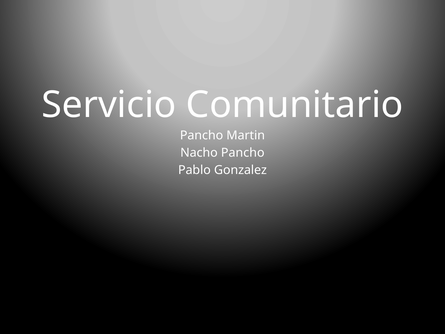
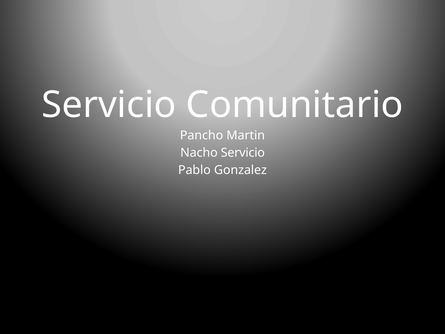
Nacho Pancho: Pancho -> Servicio
